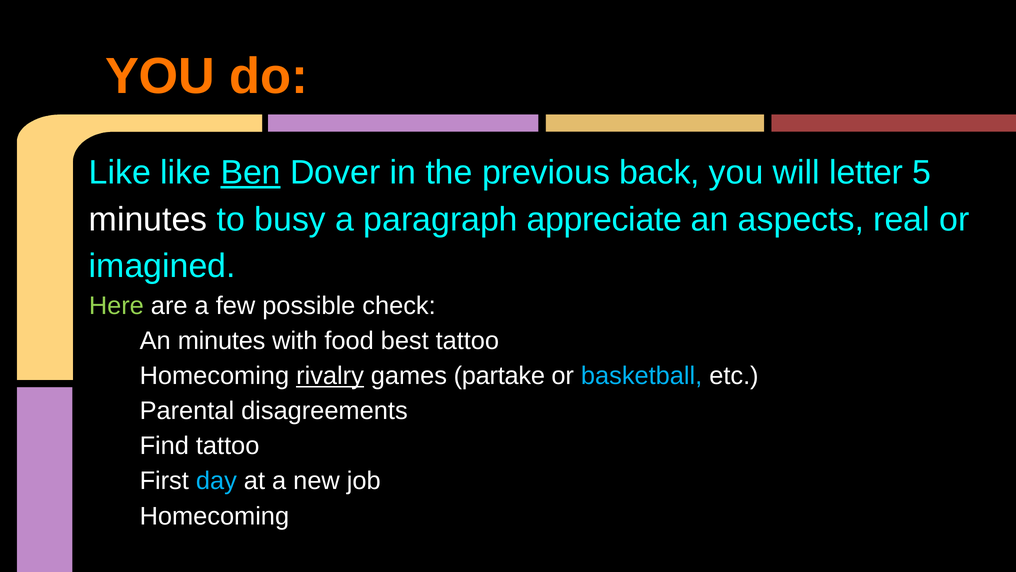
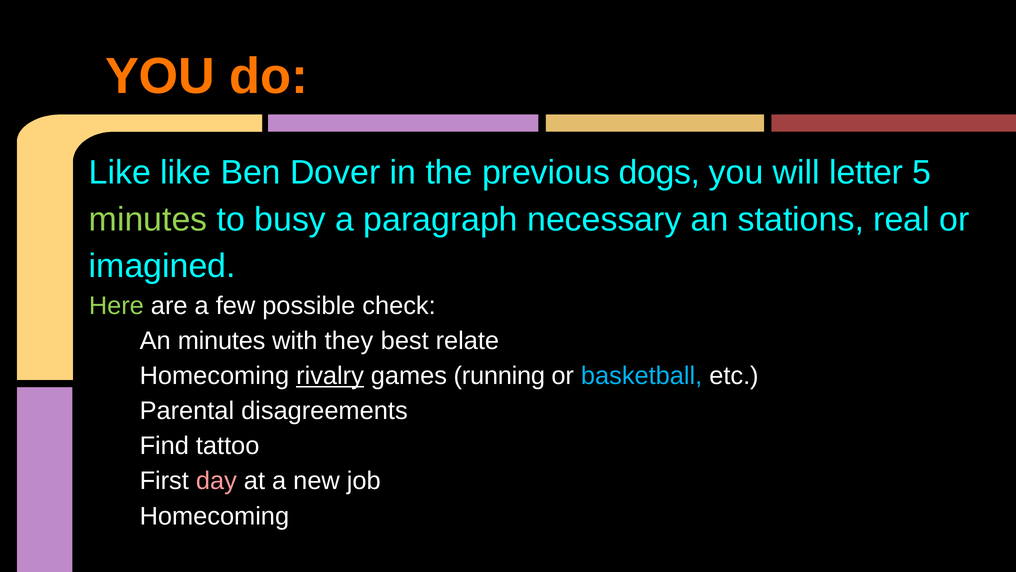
Ben underline: present -> none
back: back -> dogs
minutes at (148, 219) colour: white -> light green
appreciate: appreciate -> necessary
aspects: aspects -> stations
food: food -> they
best tattoo: tattoo -> relate
partake: partake -> running
day colour: light blue -> pink
